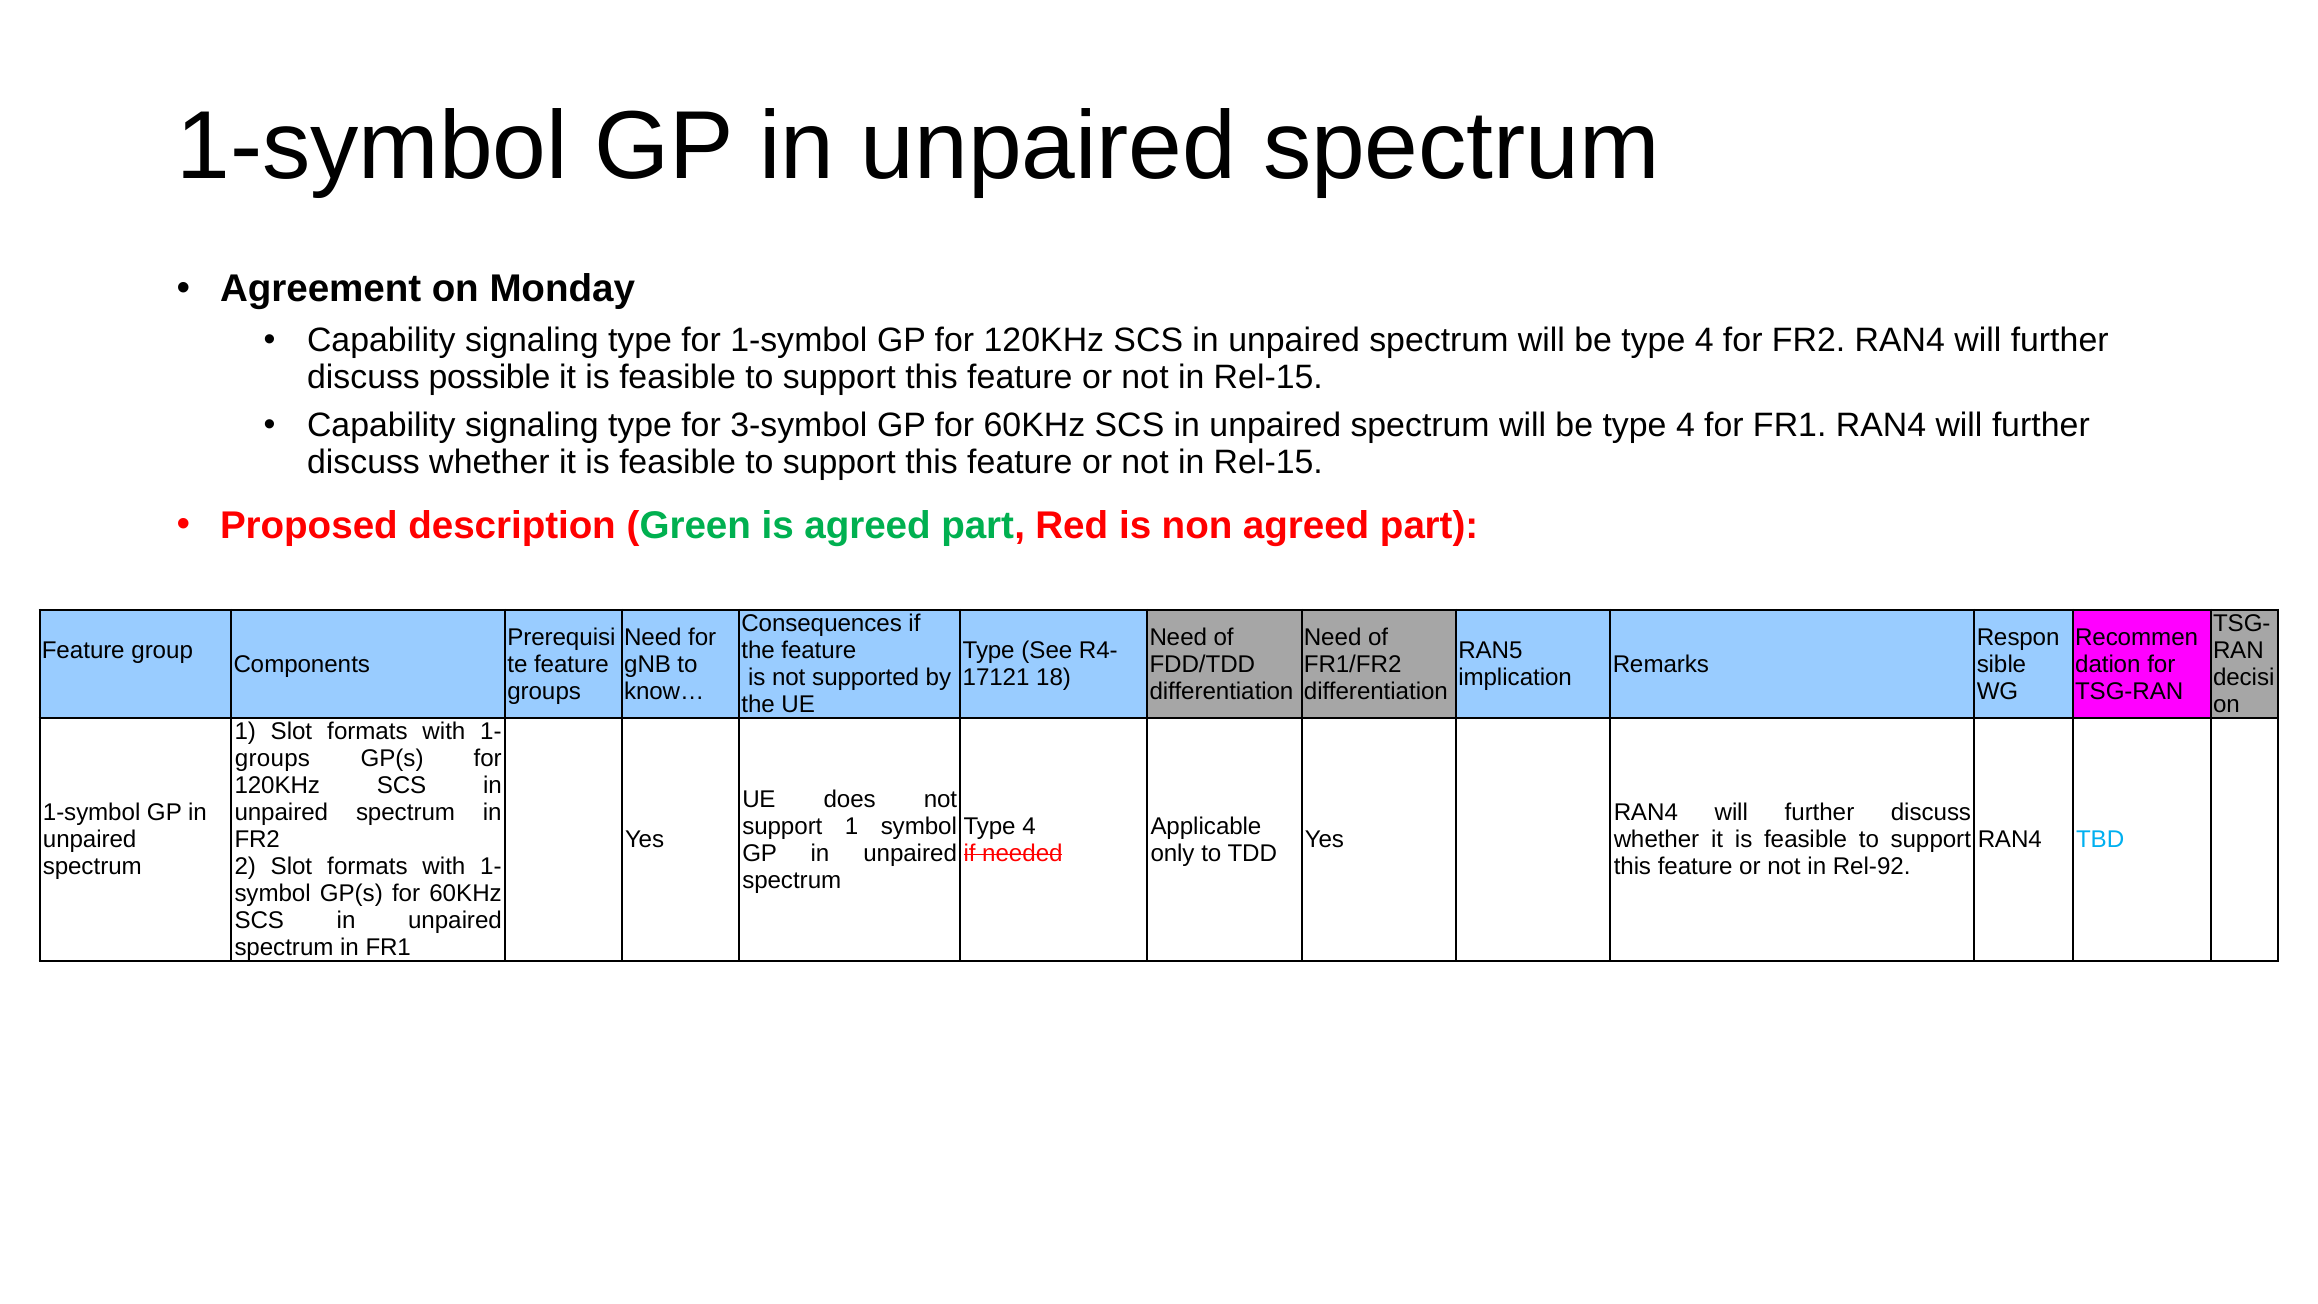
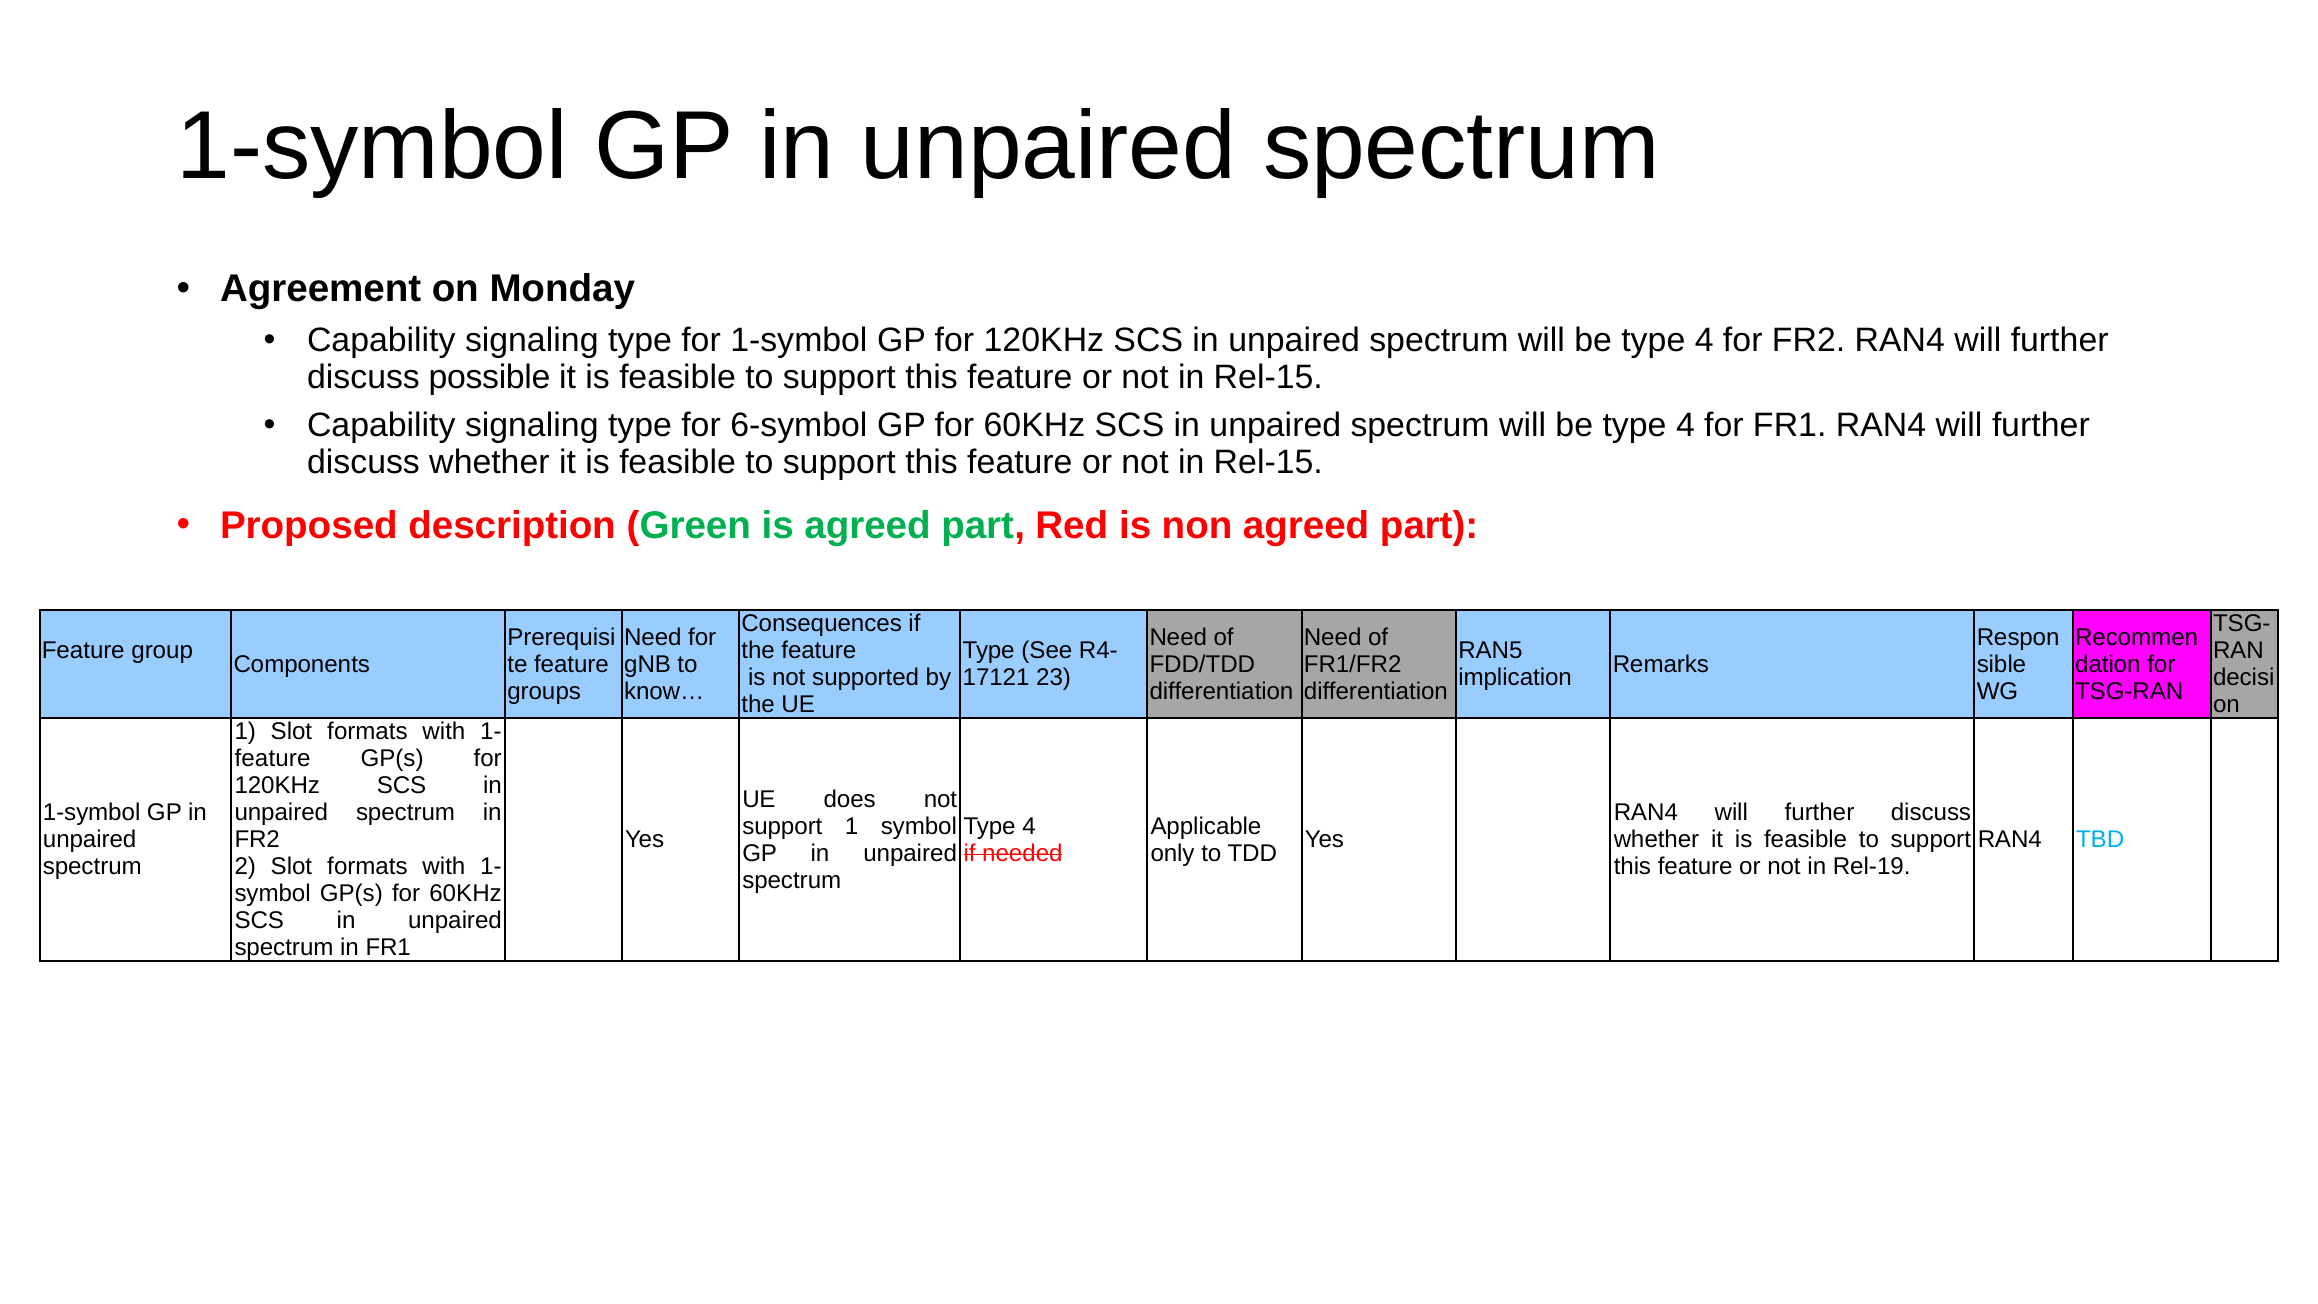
3-symbol: 3-symbol -> 6-symbol
18: 18 -> 23
groups at (272, 759): groups -> feature
Rel-92: Rel-92 -> Rel-19
